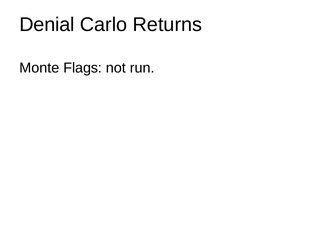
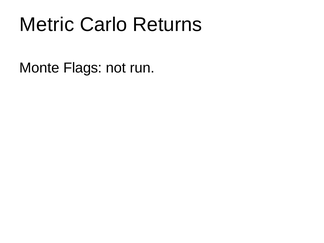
Denial: Denial -> Metric
